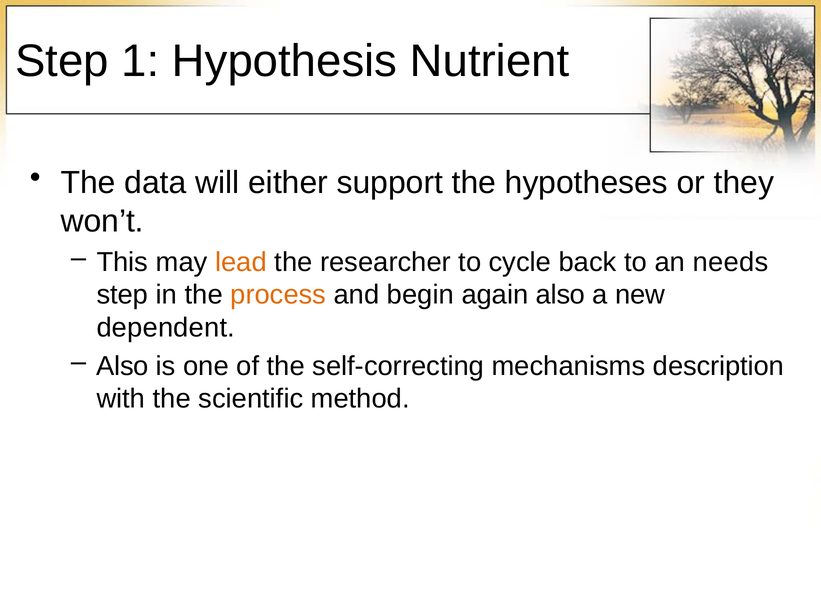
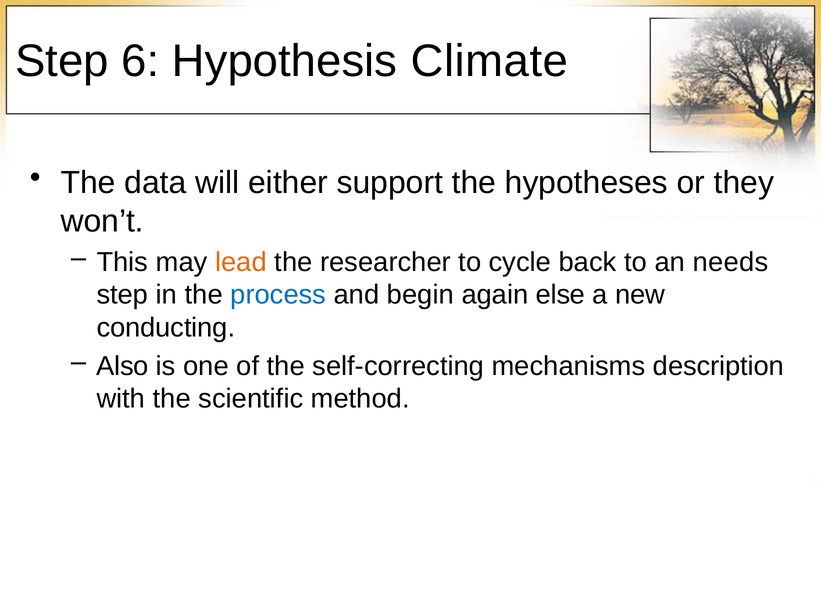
1: 1 -> 6
Nutrient: Nutrient -> Climate
process colour: orange -> blue
again also: also -> else
dependent: dependent -> conducting
